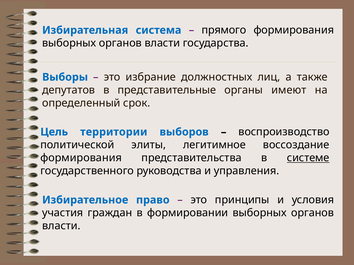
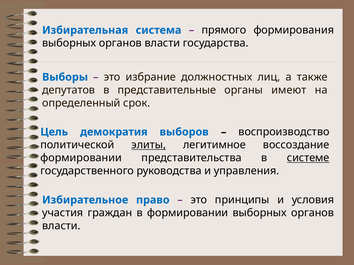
территории: территории -> демократия
элиты underline: none -> present
формирования at (81, 158): формирования -> формировании
